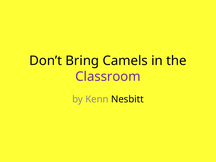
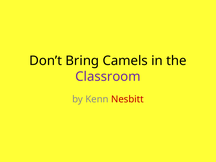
Nesbitt colour: black -> red
